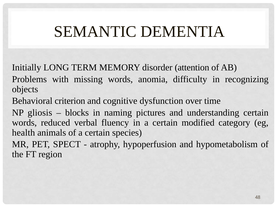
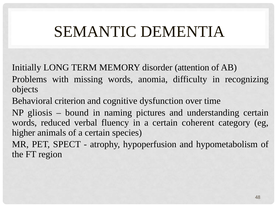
blocks: blocks -> bound
modified: modified -> coherent
health: health -> higher
